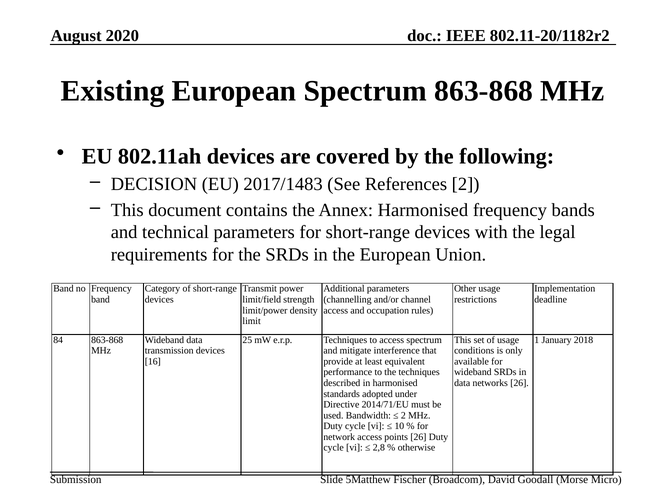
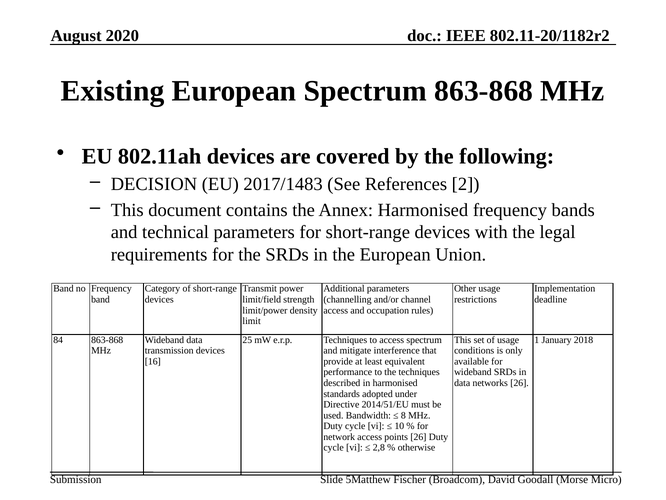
2014/71/EU: 2014/71/EU -> 2014/51/EU
2 at (403, 415): 2 -> 8
